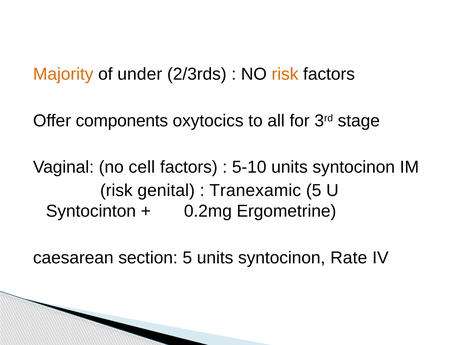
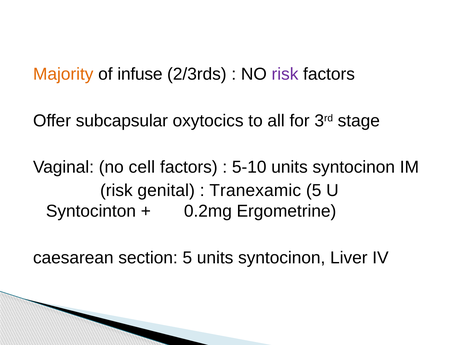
under: under -> infuse
risk at (285, 74) colour: orange -> purple
components: components -> subcapsular
Rate: Rate -> Liver
